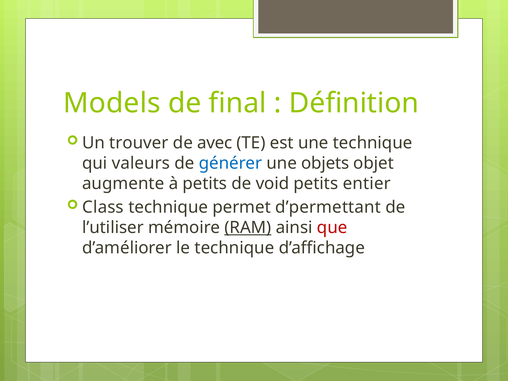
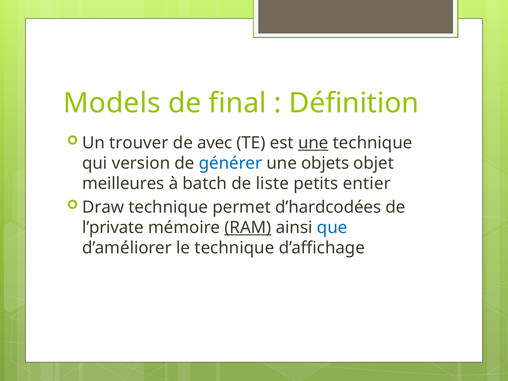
une at (313, 143) underline: none -> present
valeurs: valeurs -> version
augmente: augmente -> meilleures
à petits: petits -> batch
void: void -> liste
Class: Class -> Draw
d’permettant: d’permettant -> d’hardcodées
l’utiliser: l’utiliser -> l’private
que colour: red -> blue
